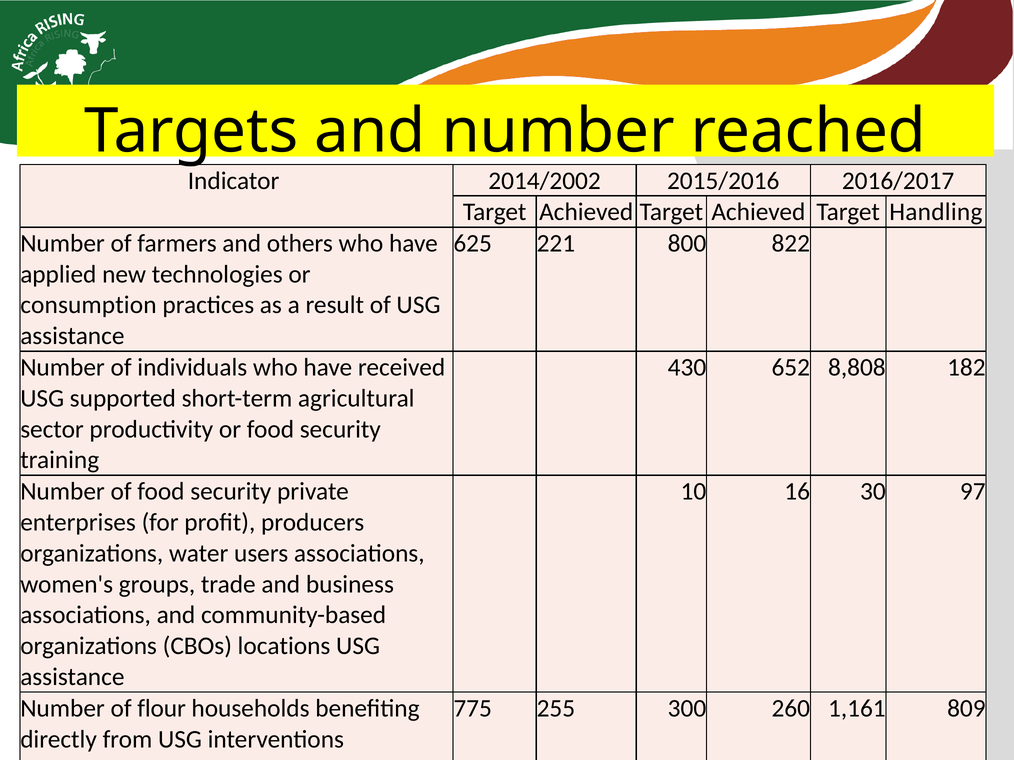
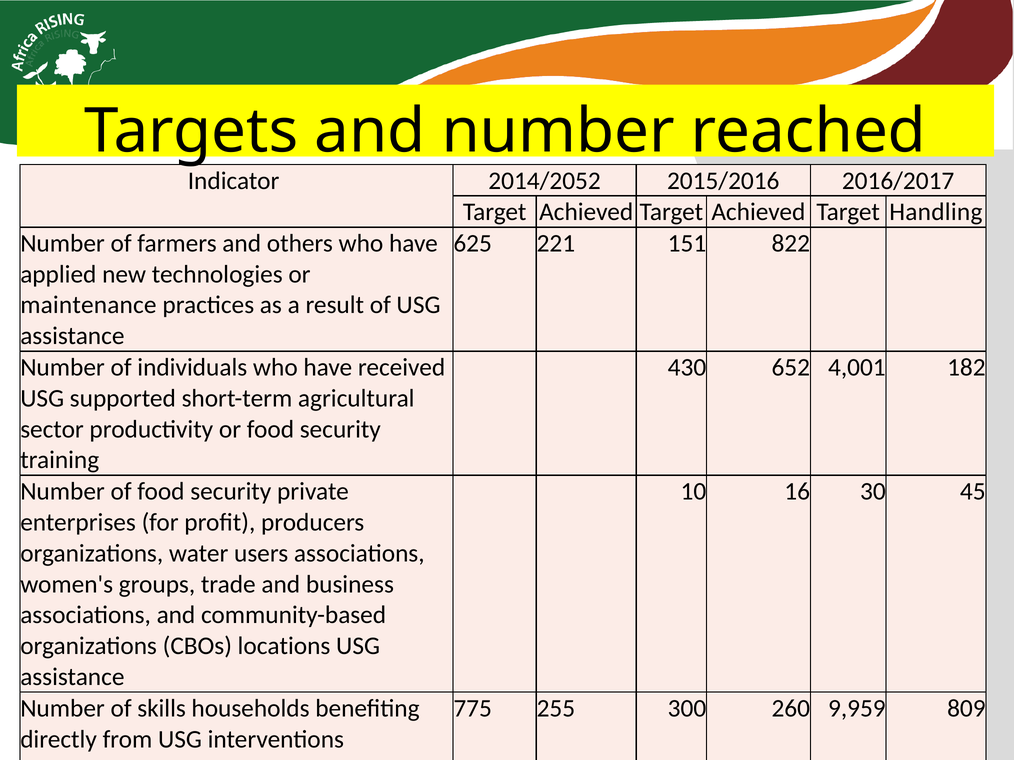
2014/2002: 2014/2002 -> 2014/2052
800: 800 -> 151
consumption: consumption -> maintenance
8,808: 8,808 -> 4,001
97: 97 -> 45
flour: flour -> skills
1,161: 1,161 -> 9,959
